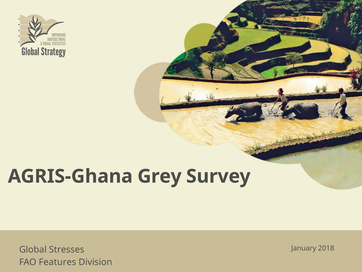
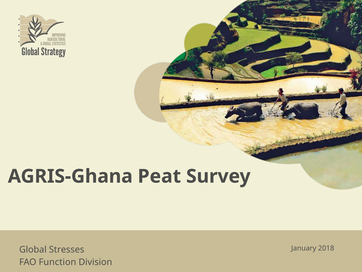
Grey: Grey -> Peat
Features: Features -> Function
